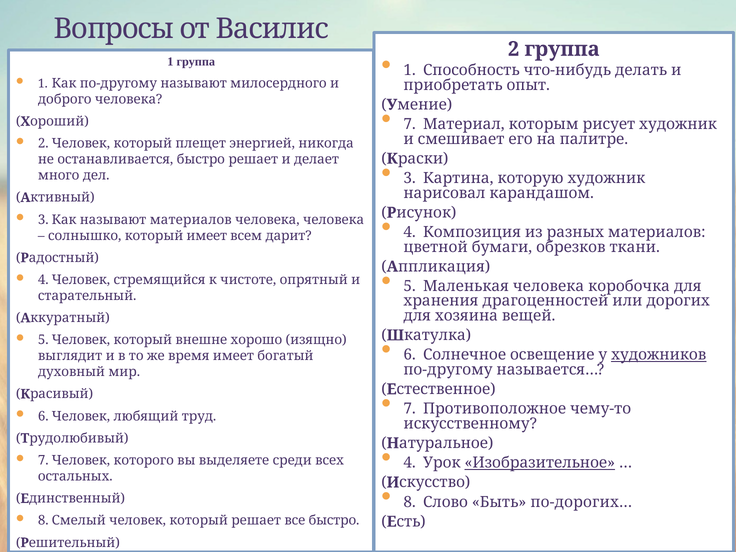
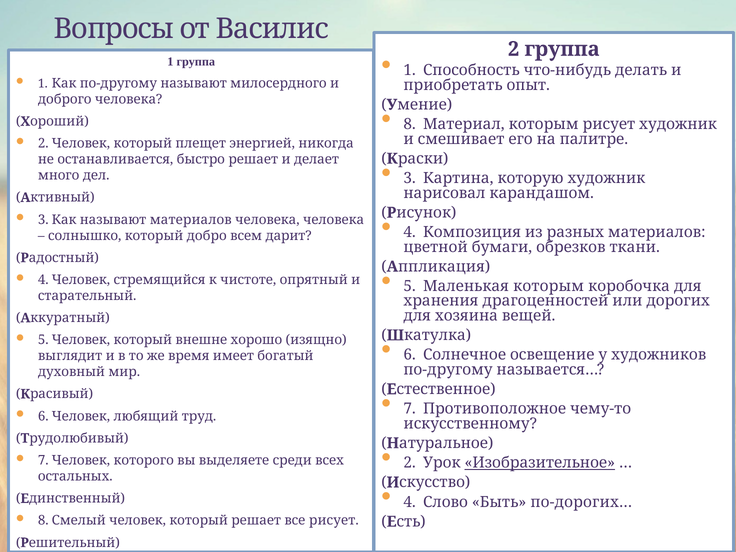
7 at (410, 124): 7 -> 8
который имеет: имеет -> добро
Маленькая человека: человека -> которым
художников underline: present -> none
4 at (410, 463): 4 -> 2
8 at (410, 502): 8 -> 4
все быстро: быстро -> рисует
